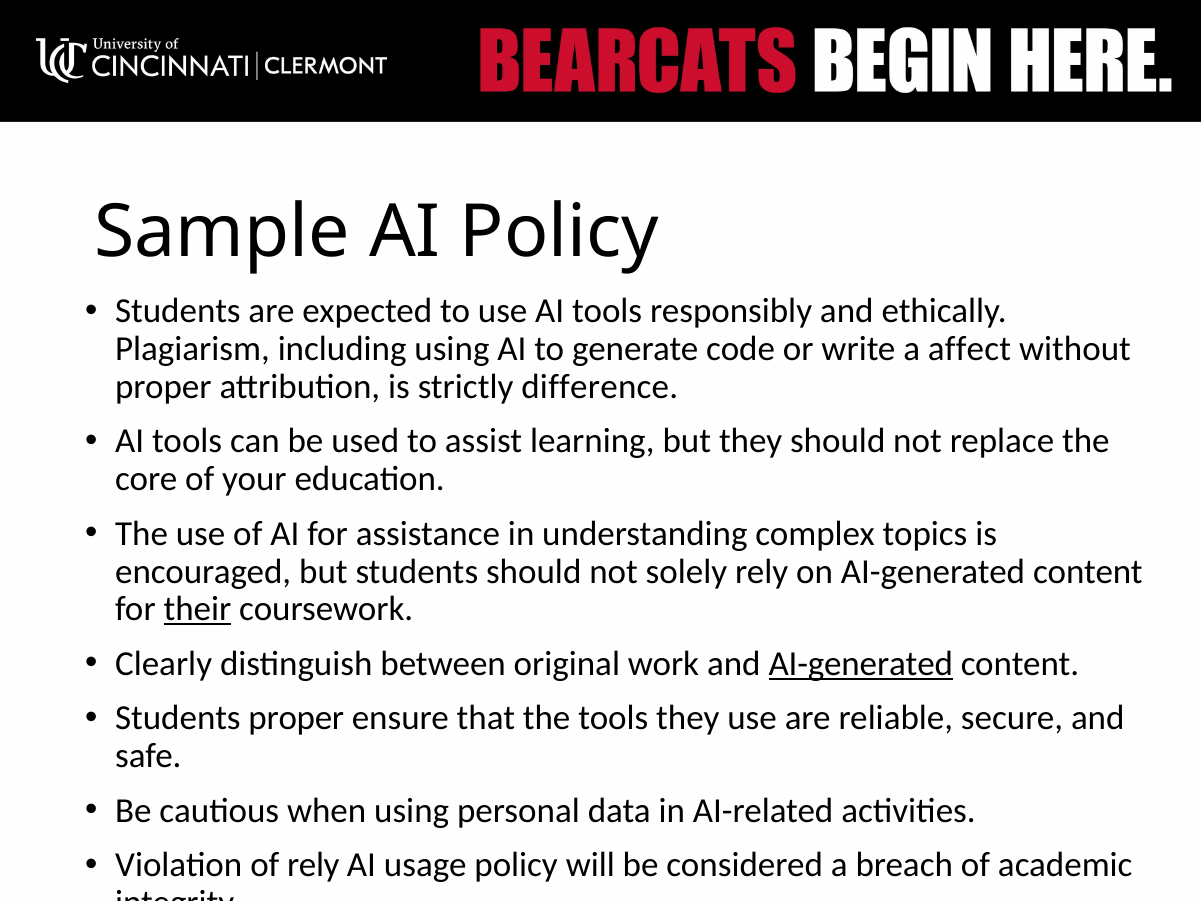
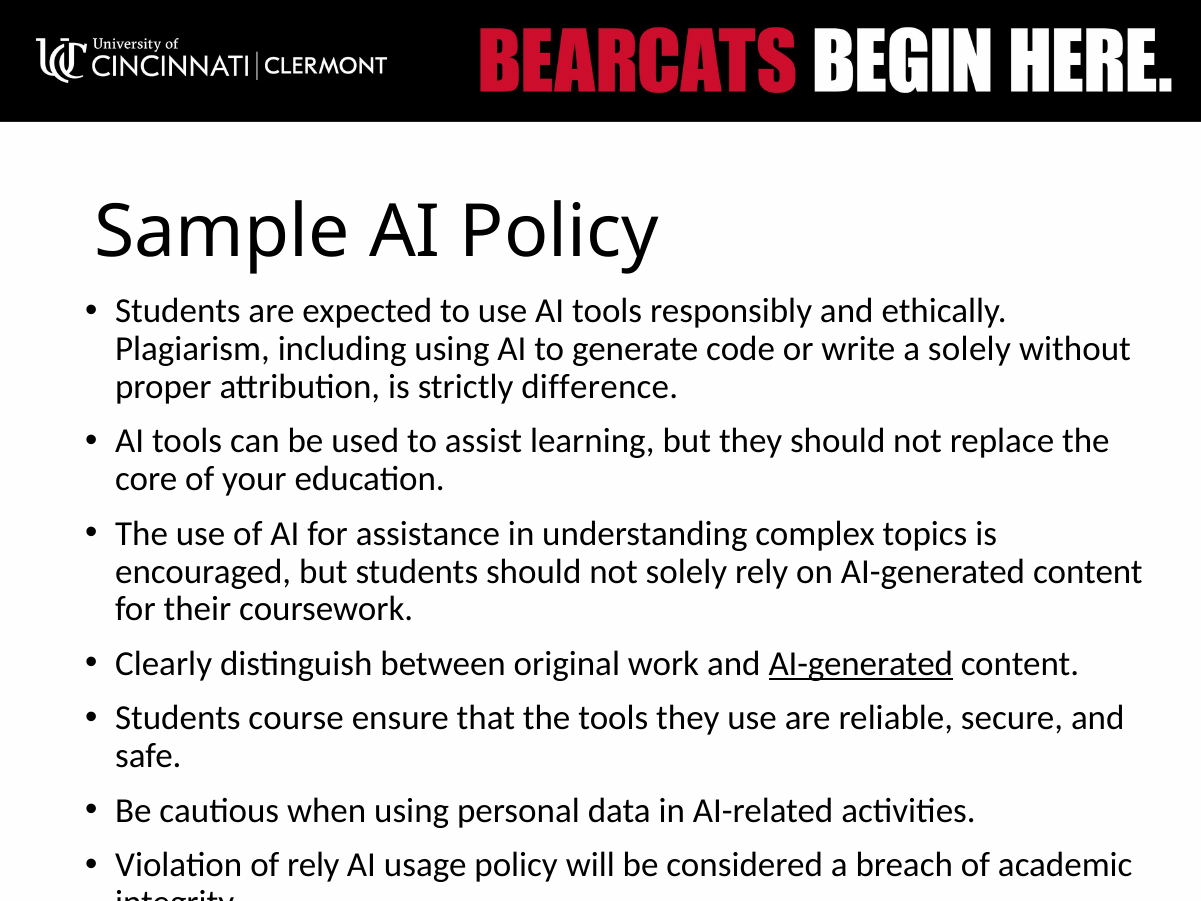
a affect: affect -> solely
their underline: present -> none
Students proper: proper -> course
